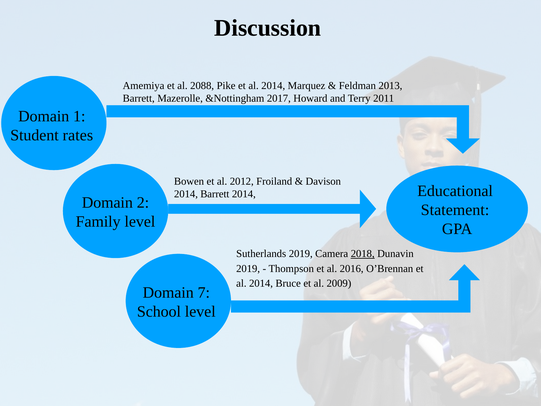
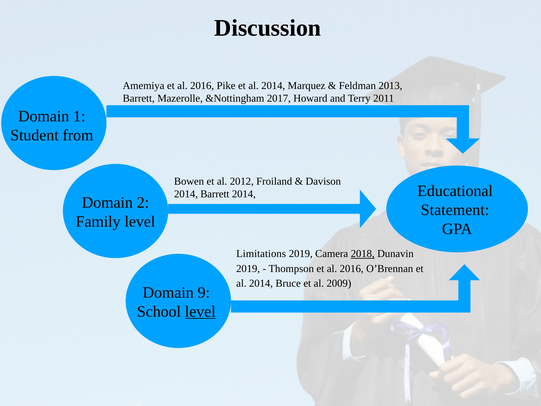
Amemiya et al 2088: 2088 -> 2016
rates: rates -> from
Sutherlands: Sutherlands -> Limitations
7: 7 -> 9
level at (200, 311) underline: none -> present
